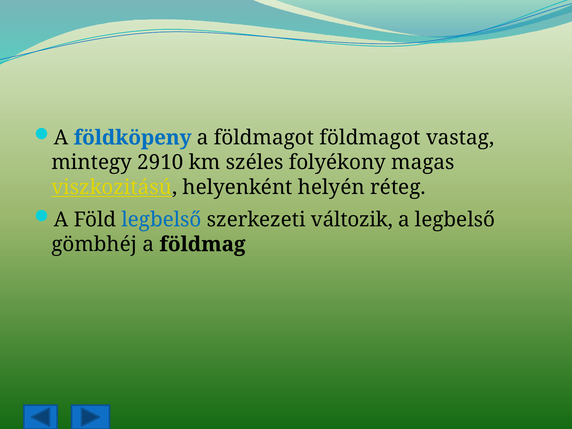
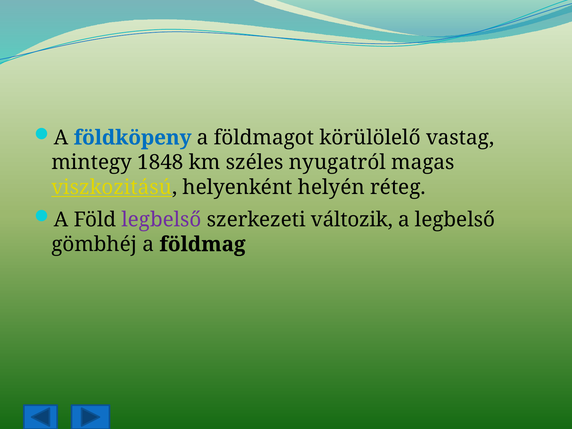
földmagot földmagot: földmagot -> körülölelő
2910: 2910 -> 1848
folyékony: folyékony -> nyugatról
legbelső at (161, 220) colour: blue -> purple
